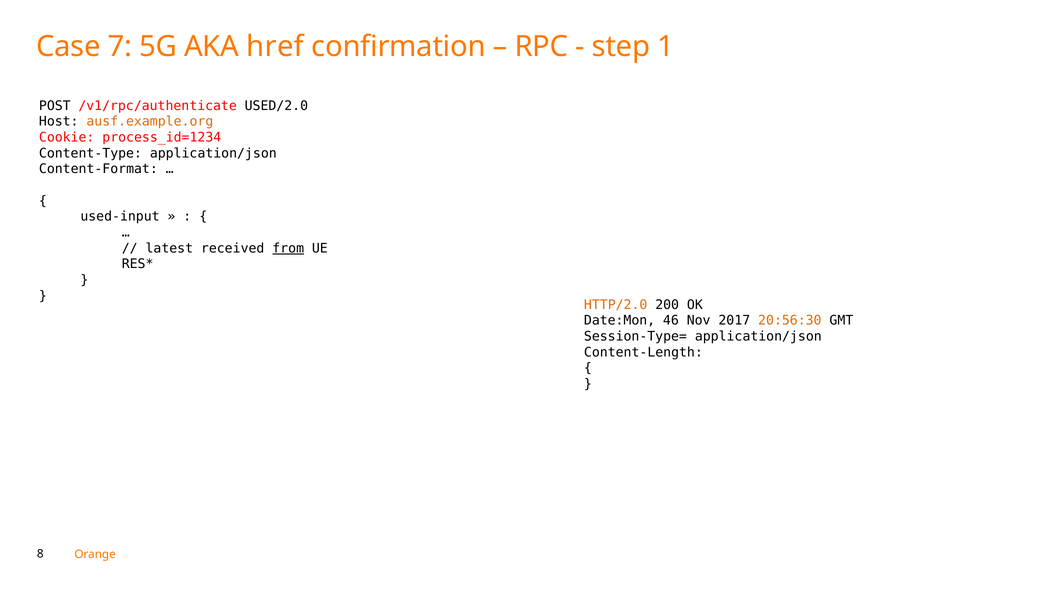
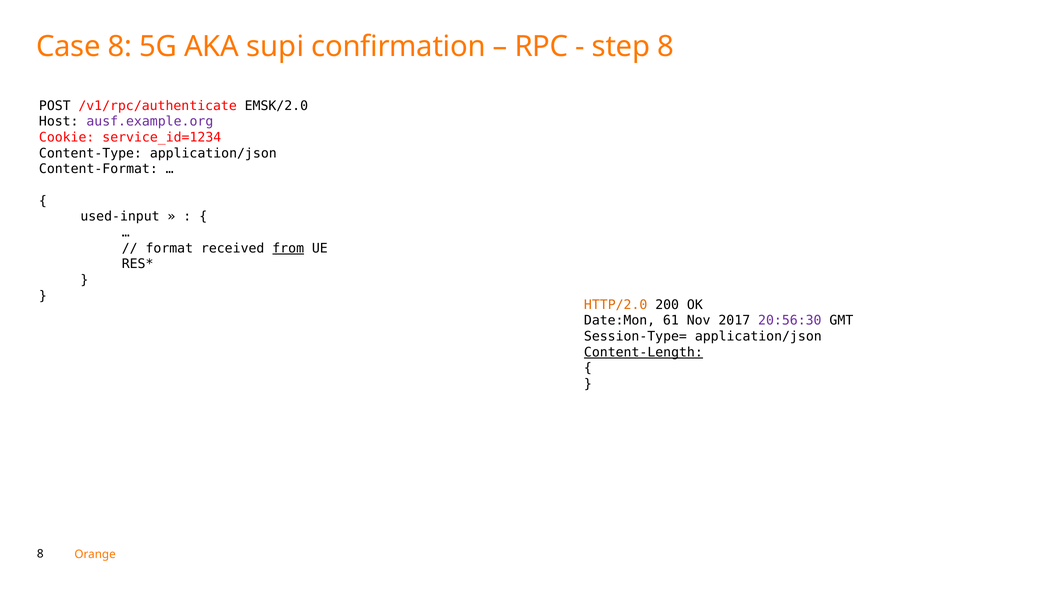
Case 7: 7 -> 8
href: href -> supi
step 1: 1 -> 8
USED/2.0: USED/2.0 -> EMSK/2.0
ausf.example.org colour: orange -> purple
process_id=1234: process_id=1234 -> service_id=1234
latest: latest -> format
46: 46 -> 61
20:56:30 colour: orange -> purple
Content-Length underline: none -> present
